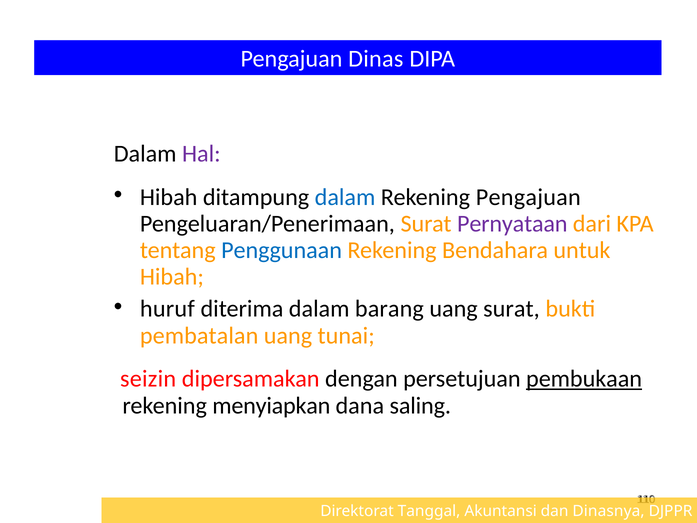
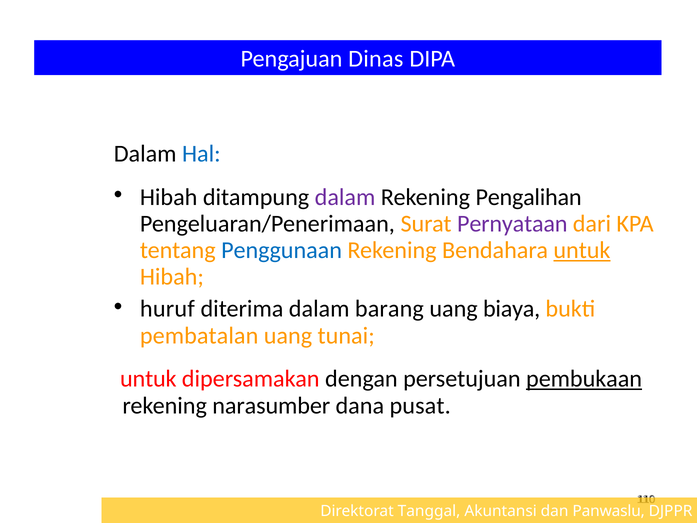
Hal colour: purple -> blue
dalam at (345, 197) colour: blue -> purple
Rekening Pengajuan: Pengajuan -> Pengalihan
untuk at (582, 250) underline: none -> present
uang surat: surat -> biaya
seizin at (148, 379): seizin -> untuk
menyiapkan: menyiapkan -> narasumber
saling: saling -> pusat
Dinasnya: Dinasnya -> Panwaslu
